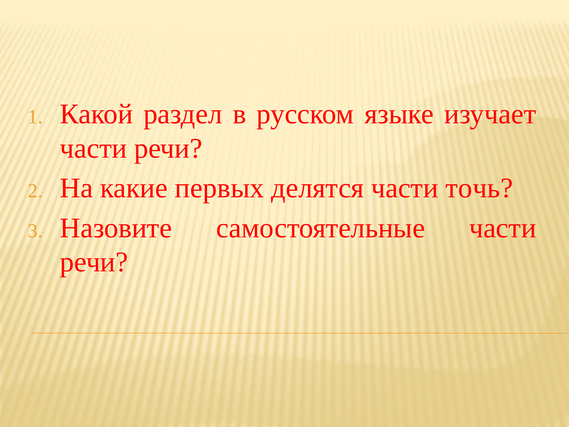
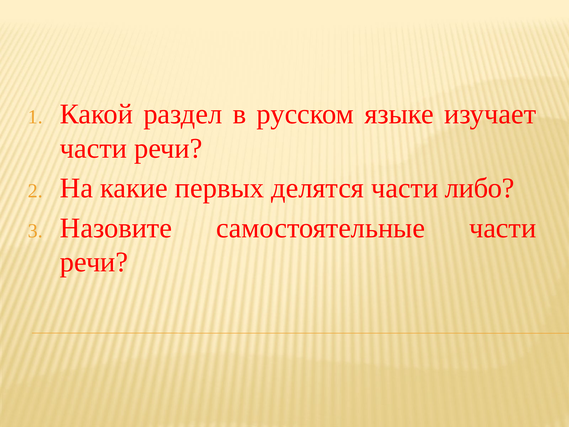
точь: точь -> либо
